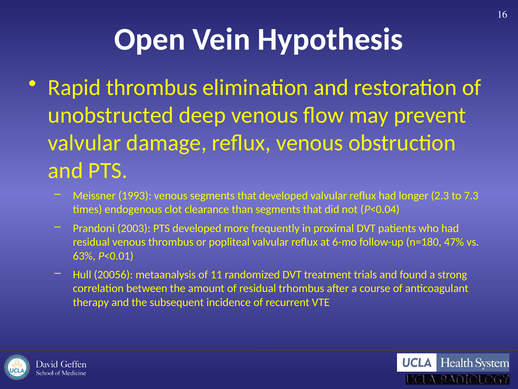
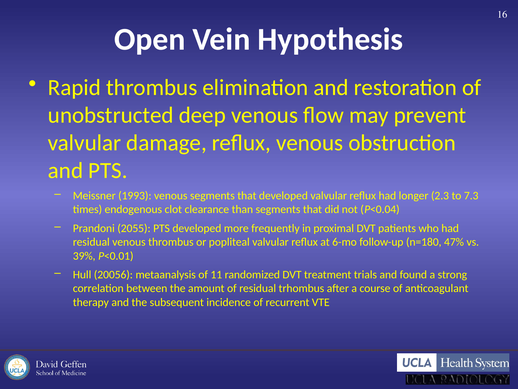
2003: 2003 -> 2055
63%: 63% -> 39%
